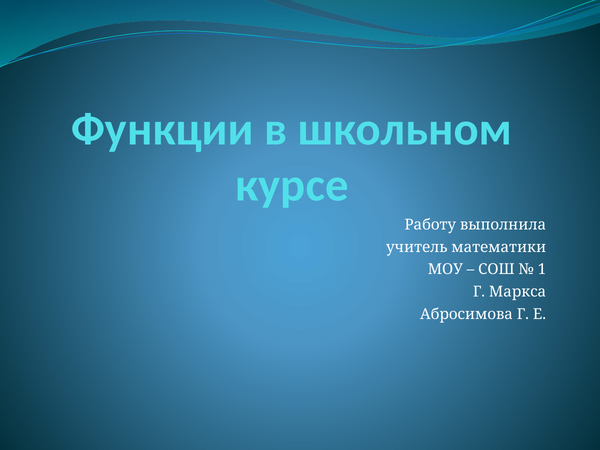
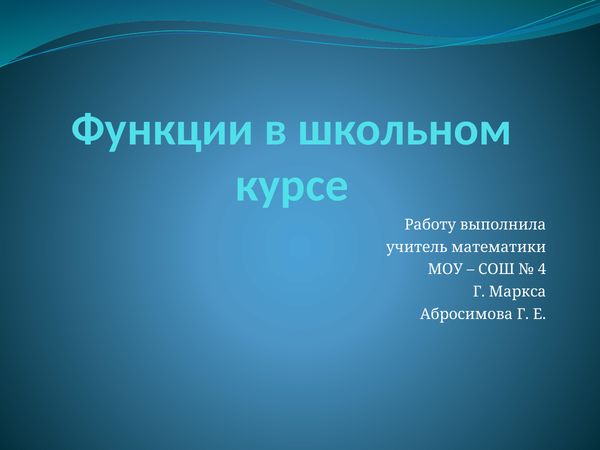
1: 1 -> 4
